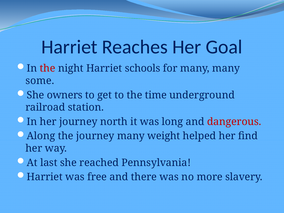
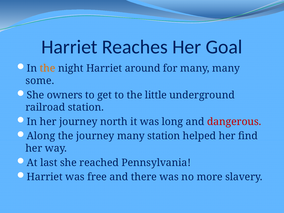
the at (48, 68) colour: red -> orange
schools: schools -> around
time: time -> little
many weight: weight -> station
